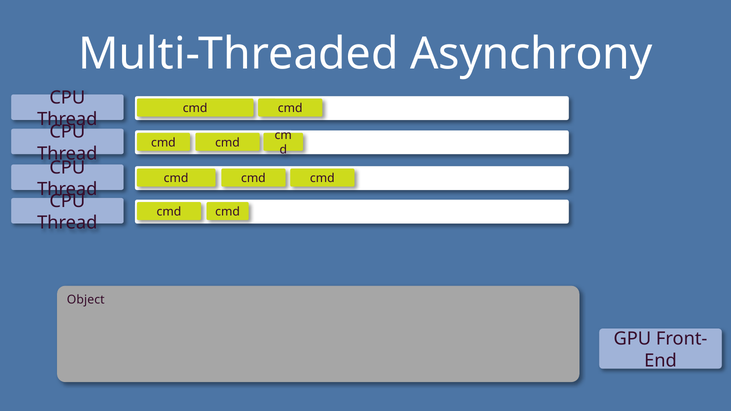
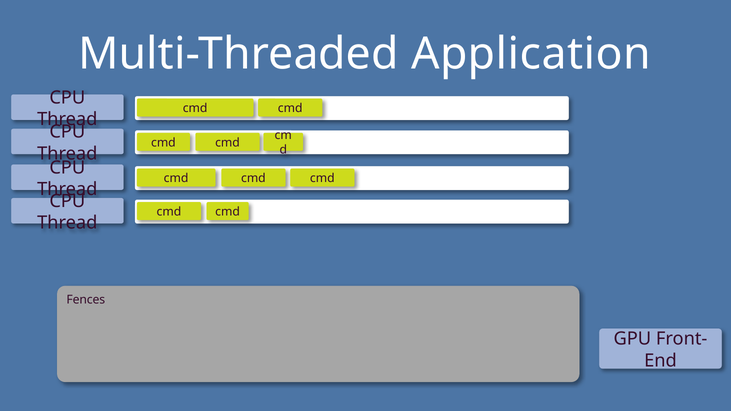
Asynchrony: Asynchrony -> Application
Object: Object -> Fences
